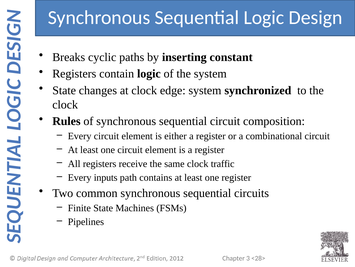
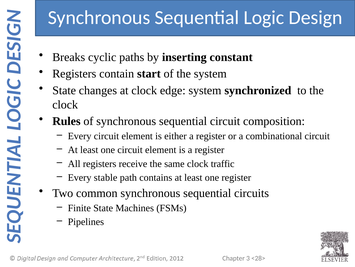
contain logic: logic -> start
inputs: inputs -> stable
